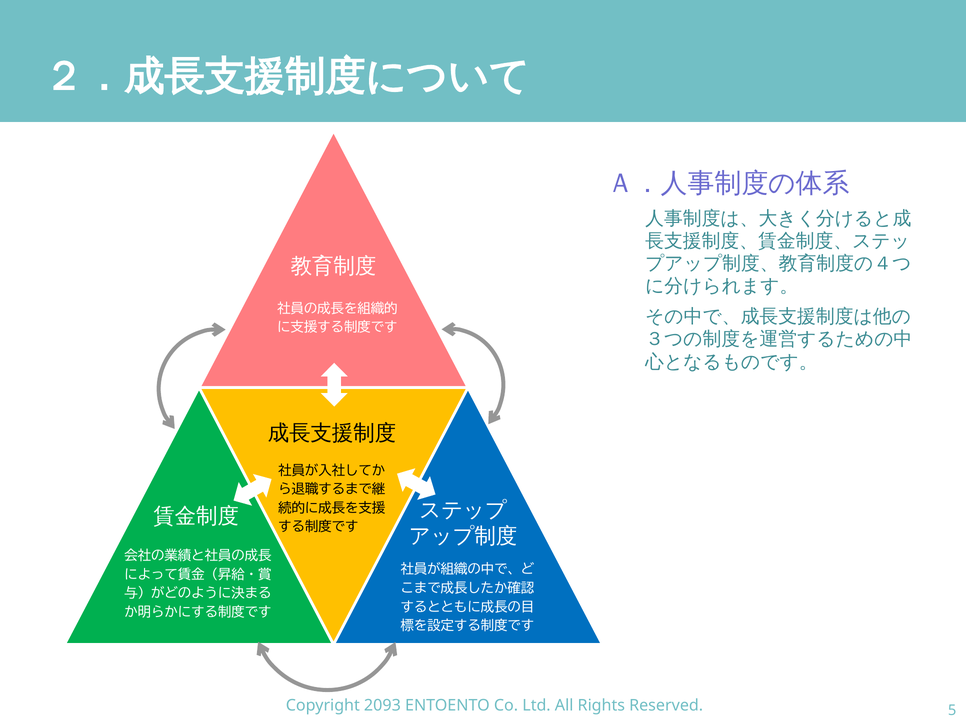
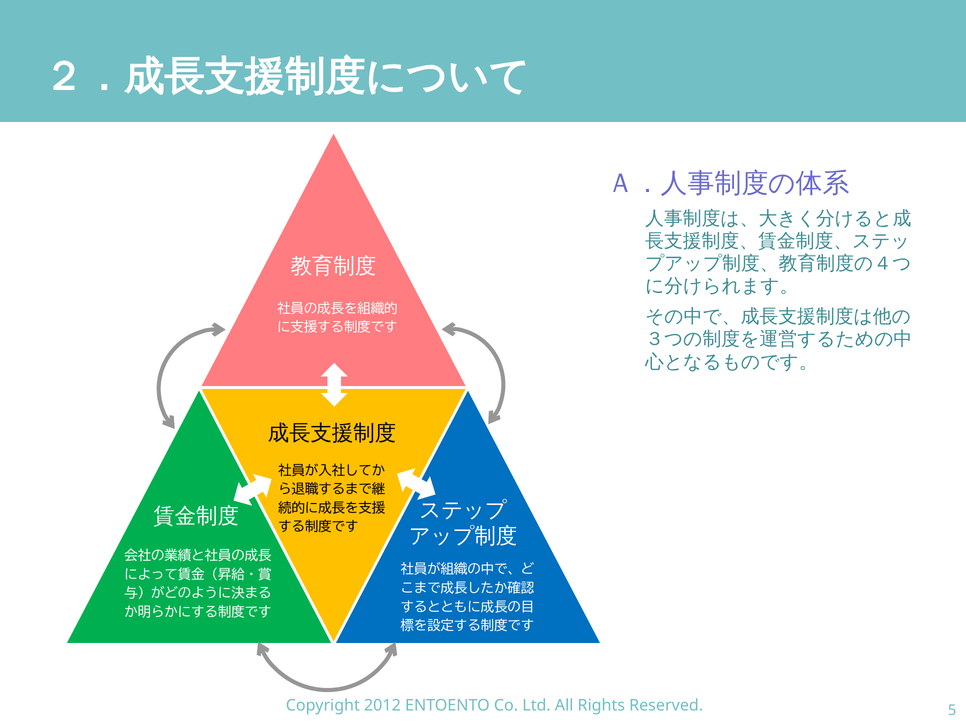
2093: 2093 -> 2012
